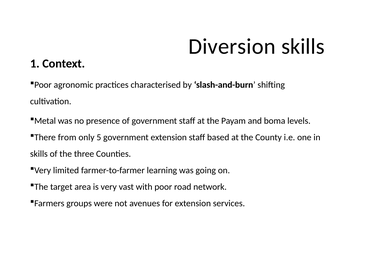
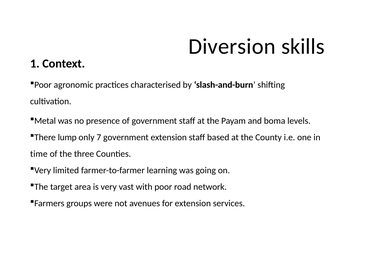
from: from -> lump
5: 5 -> 7
skills at (39, 154): skills -> time
